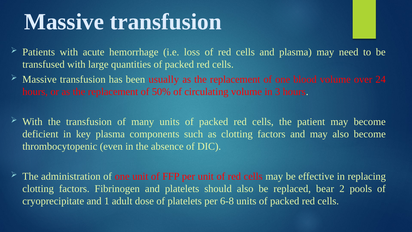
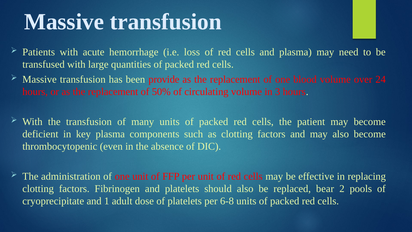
usually: usually -> provide
